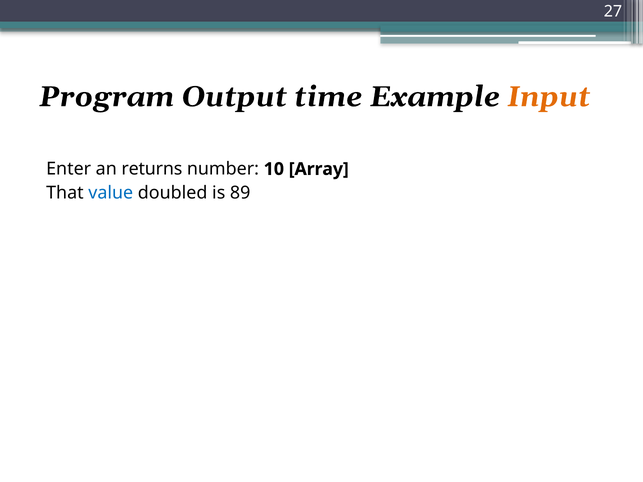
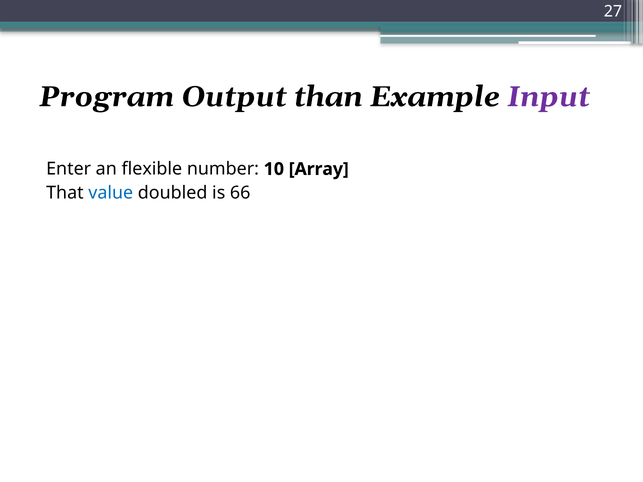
time: time -> than
Input colour: orange -> purple
returns: returns -> flexible
89: 89 -> 66
